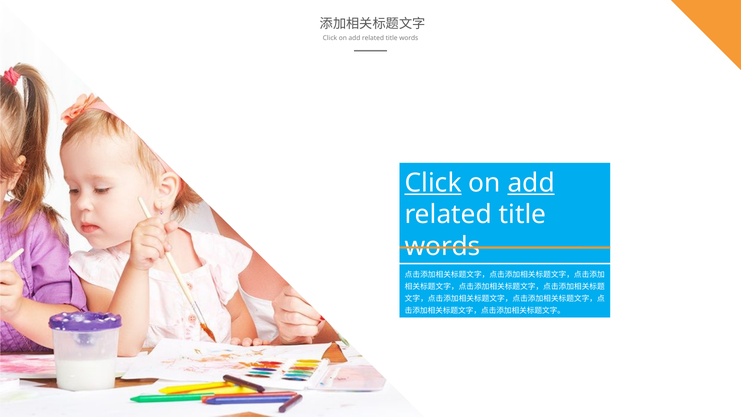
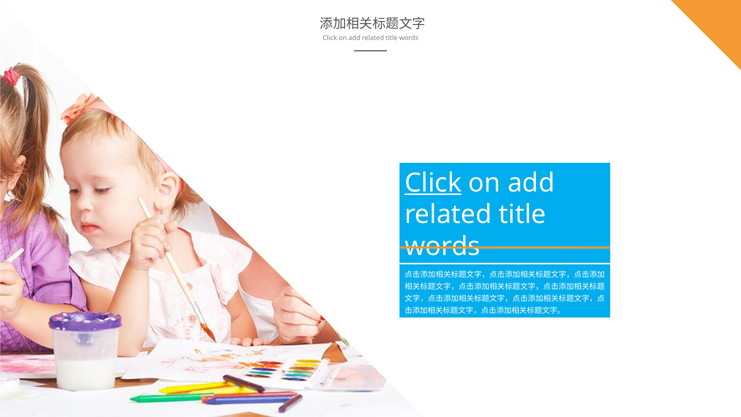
add at (531, 183) underline: present -> none
